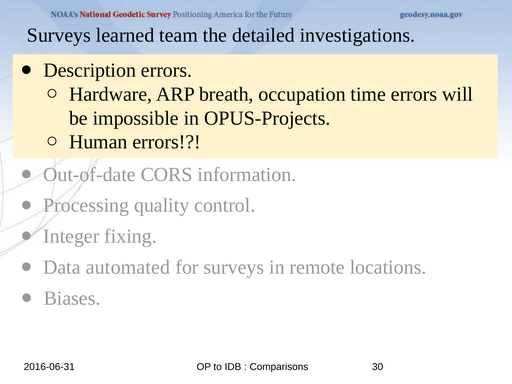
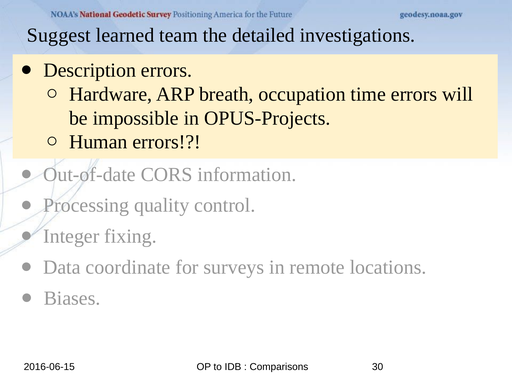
Surveys at (59, 35): Surveys -> Suggest
automated: automated -> coordinate
2016-06-31: 2016-06-31 -> 2016-06-15
